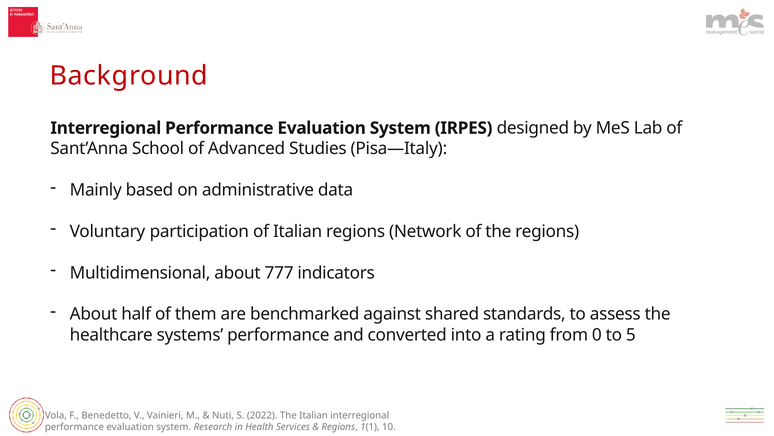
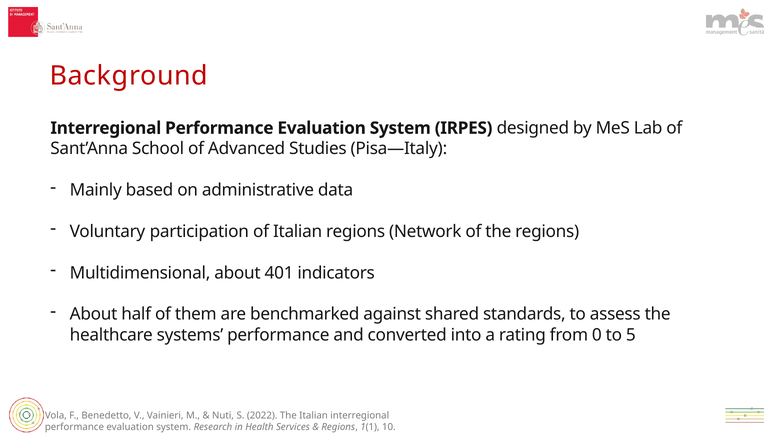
777: 777 -> 401
